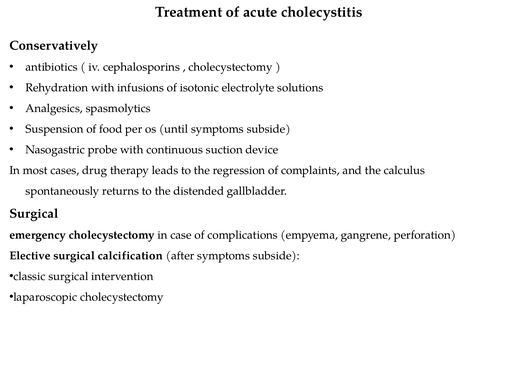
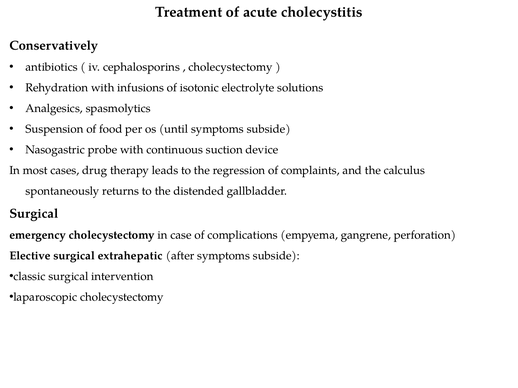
calcification: calcification -> extrahepatic
